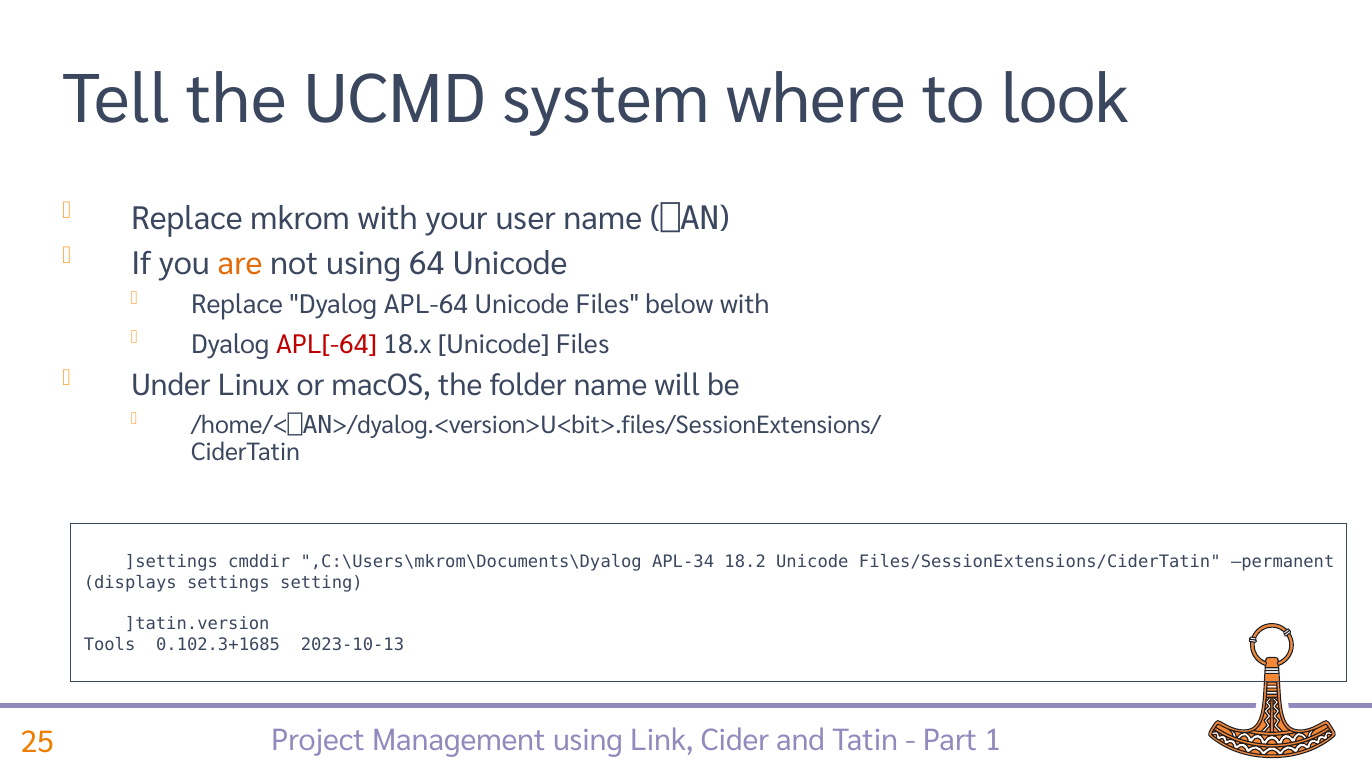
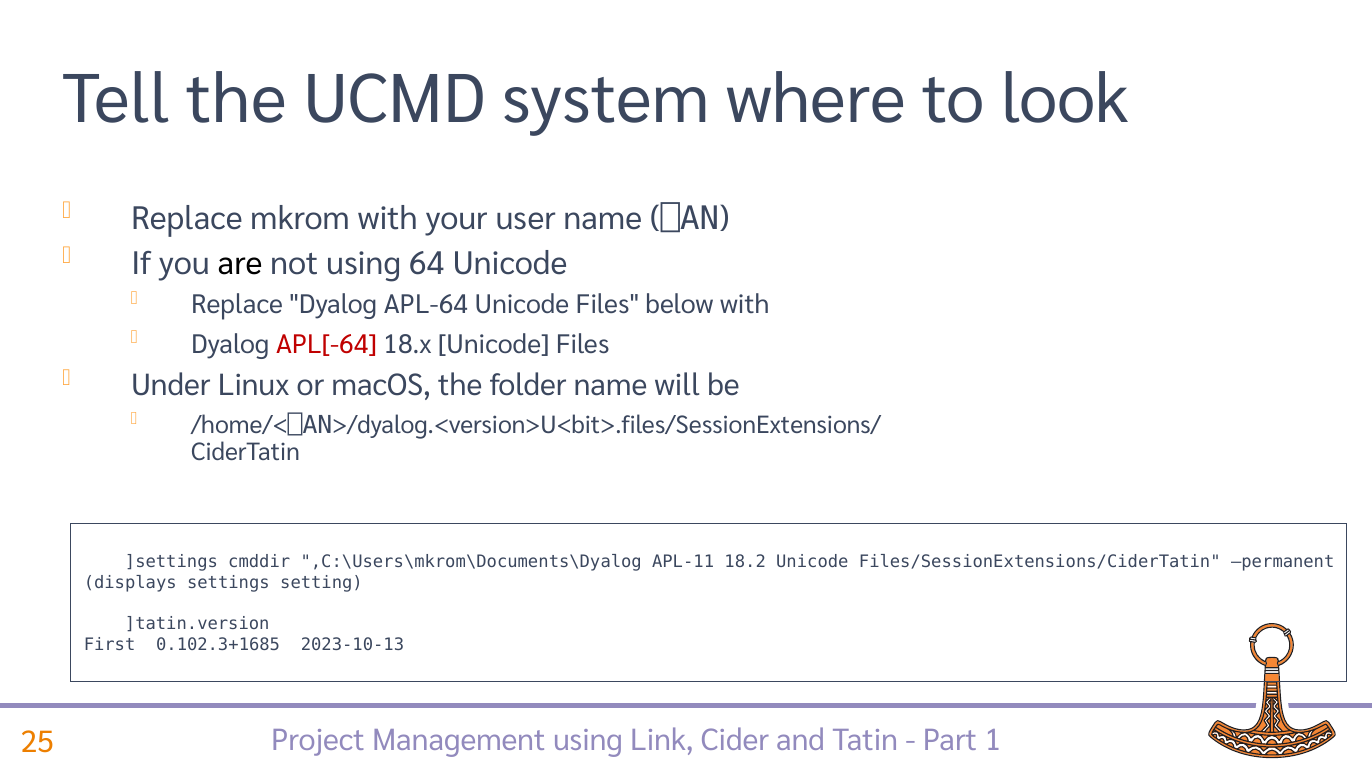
are colour: orange -> black
APL-34: APL-34 -> APL-11
Tools: Tools -> First
